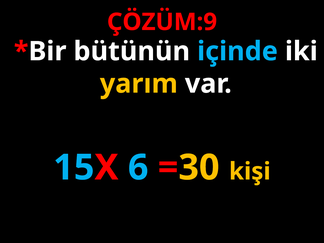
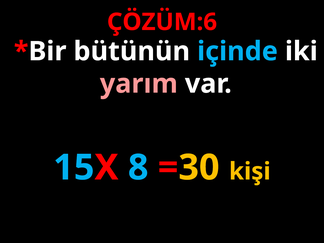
ÇÖZÜM:9: ÇÖZÜM:9 -> ÇÖZÜM:6
yarım colour: yellow -> pink
6: 6 -> 8
